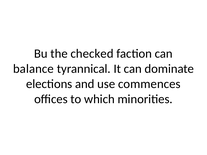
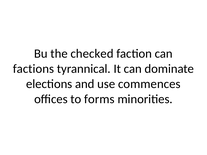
balance: balance -> factions
which: which -> forms
